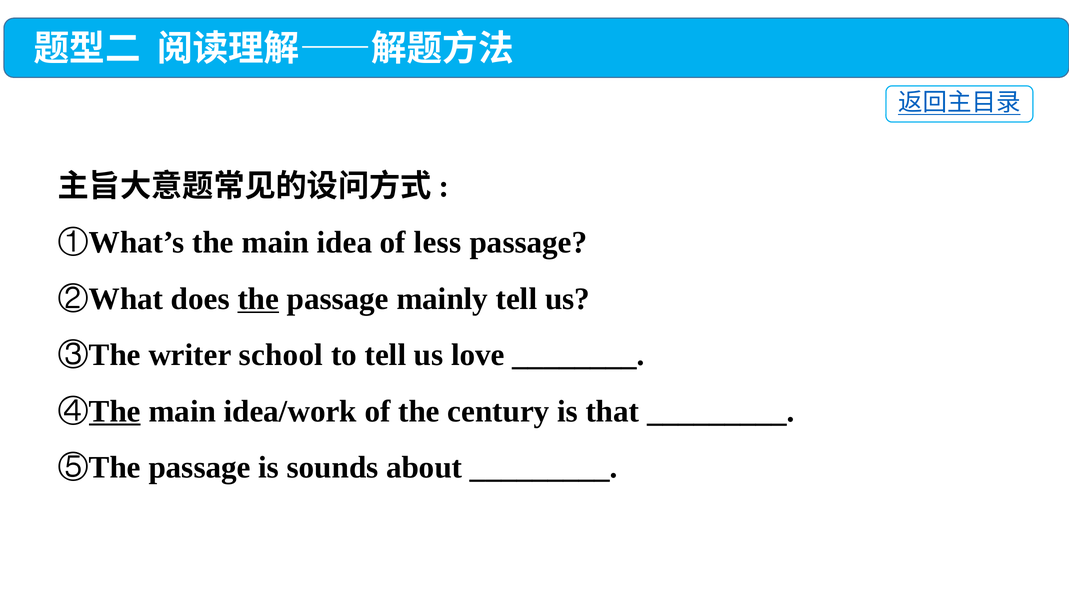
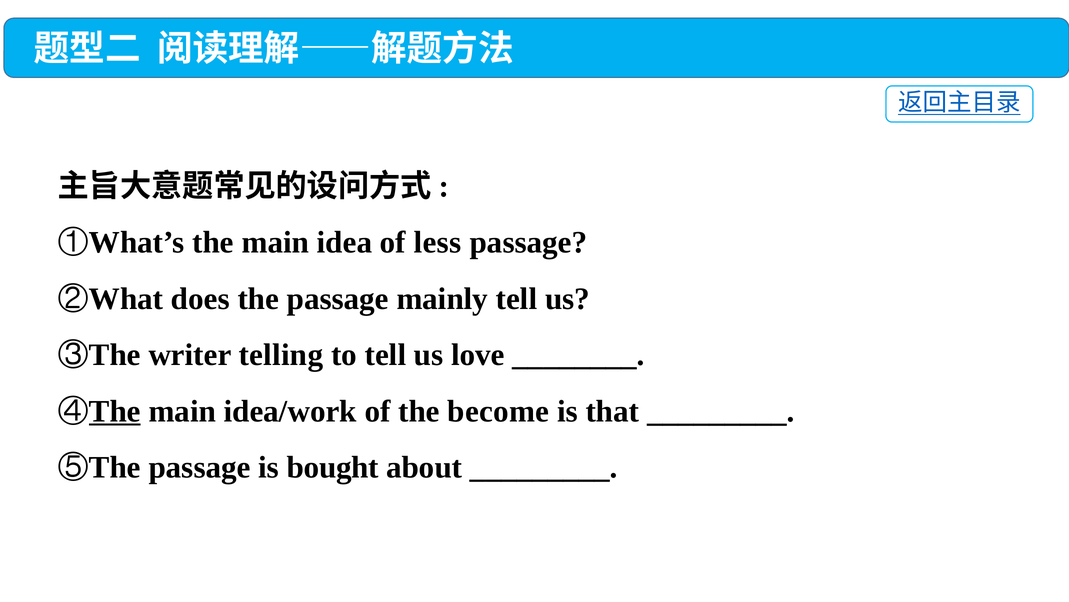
the at (258, 298) underline: present -> none
school: school -> telling
century: century -> become
sounds: sounds -> bought
